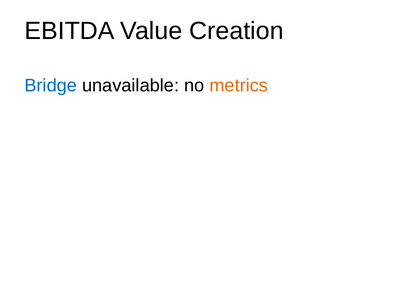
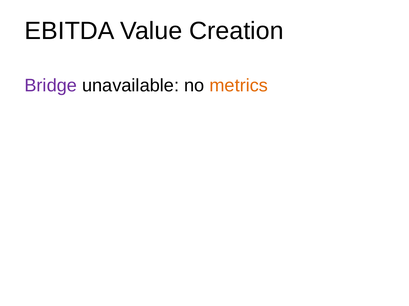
Bridge colour: blue -> purple
